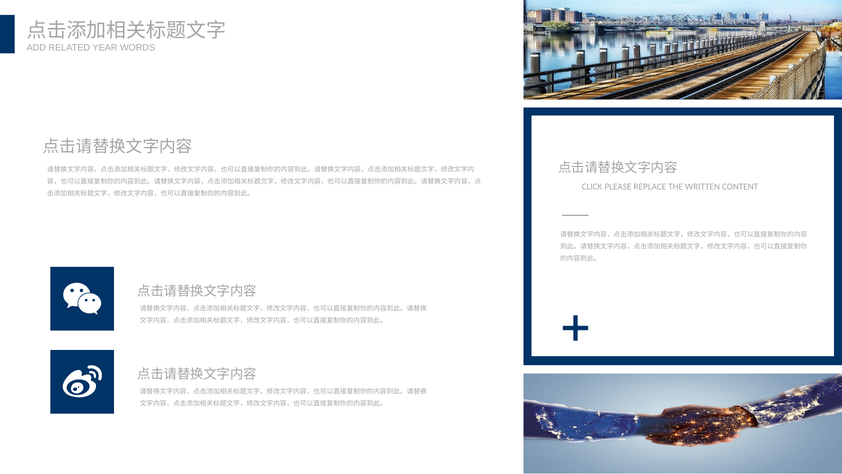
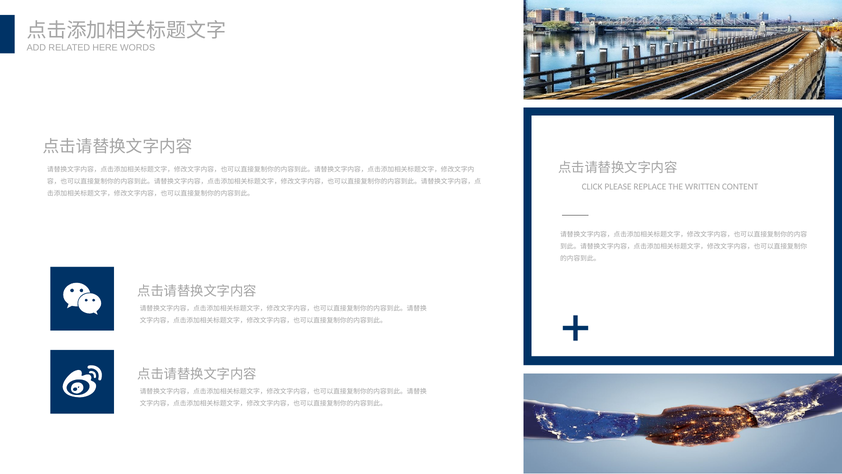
YEAR: YEAR -> HERE
